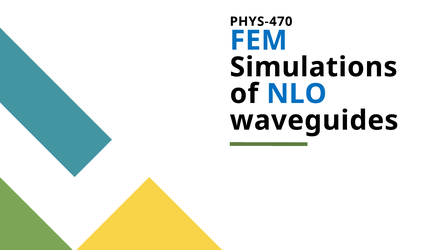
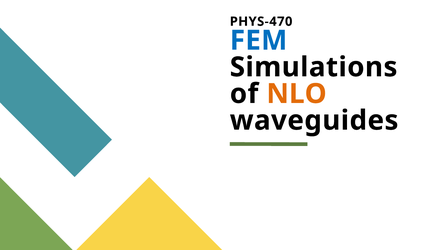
NLO colour: blue -> orange
